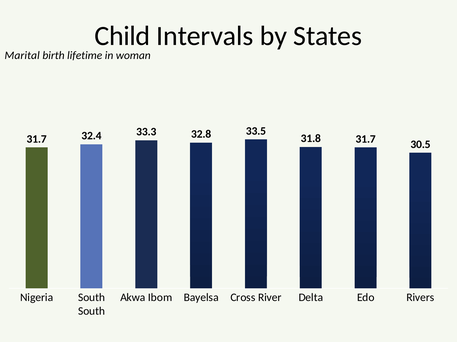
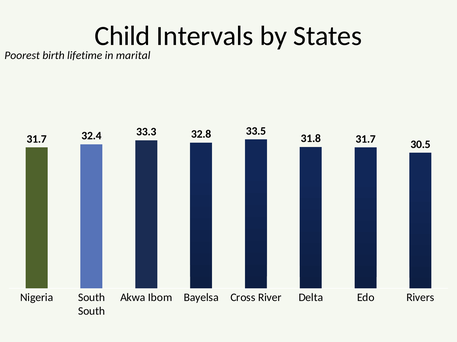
Marital: Marital -> Poorest
woman: woman -> marital
